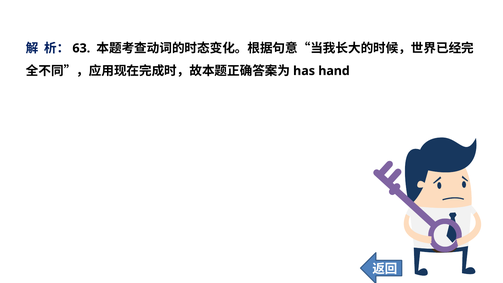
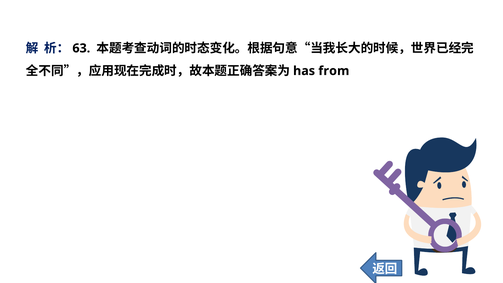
hand: hand -> from
